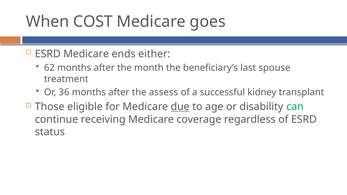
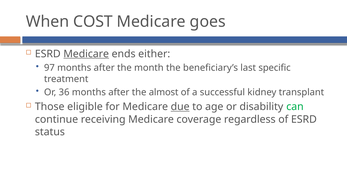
Medicare at (86, 54) underline: none -> present
62: 62 -> 97
spouse: spouse -> specific
assess: assess -> almost
